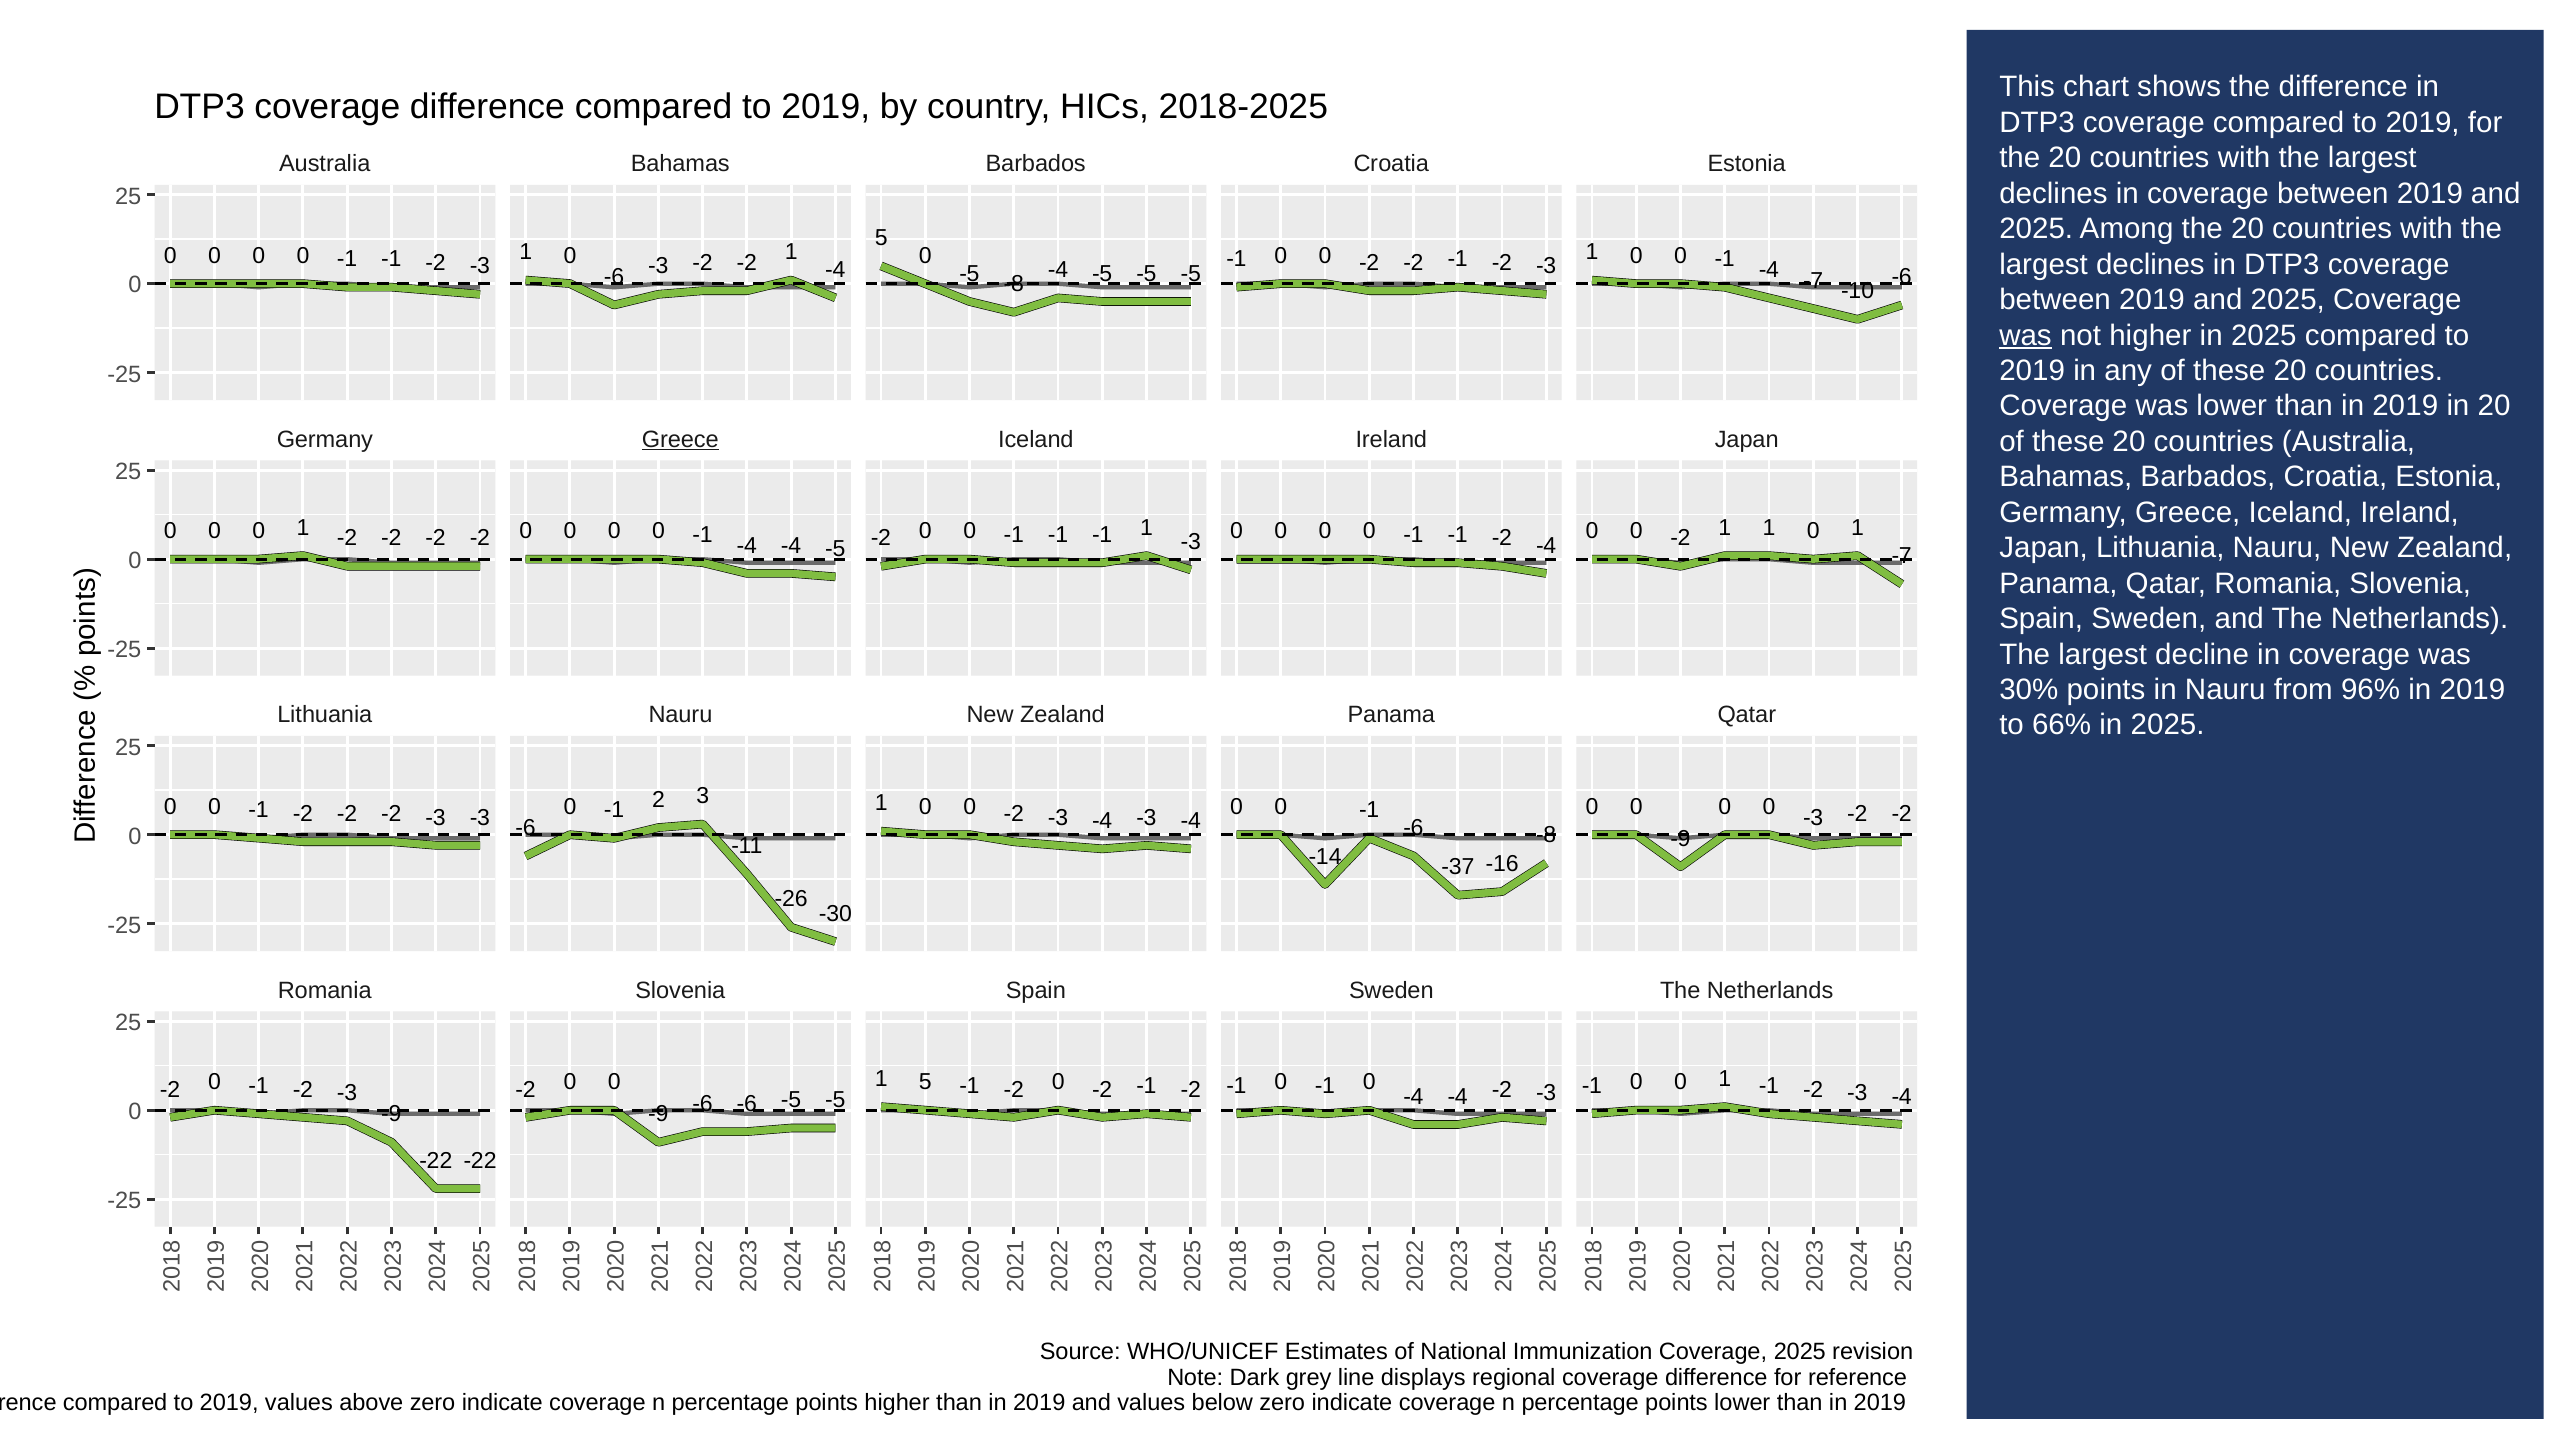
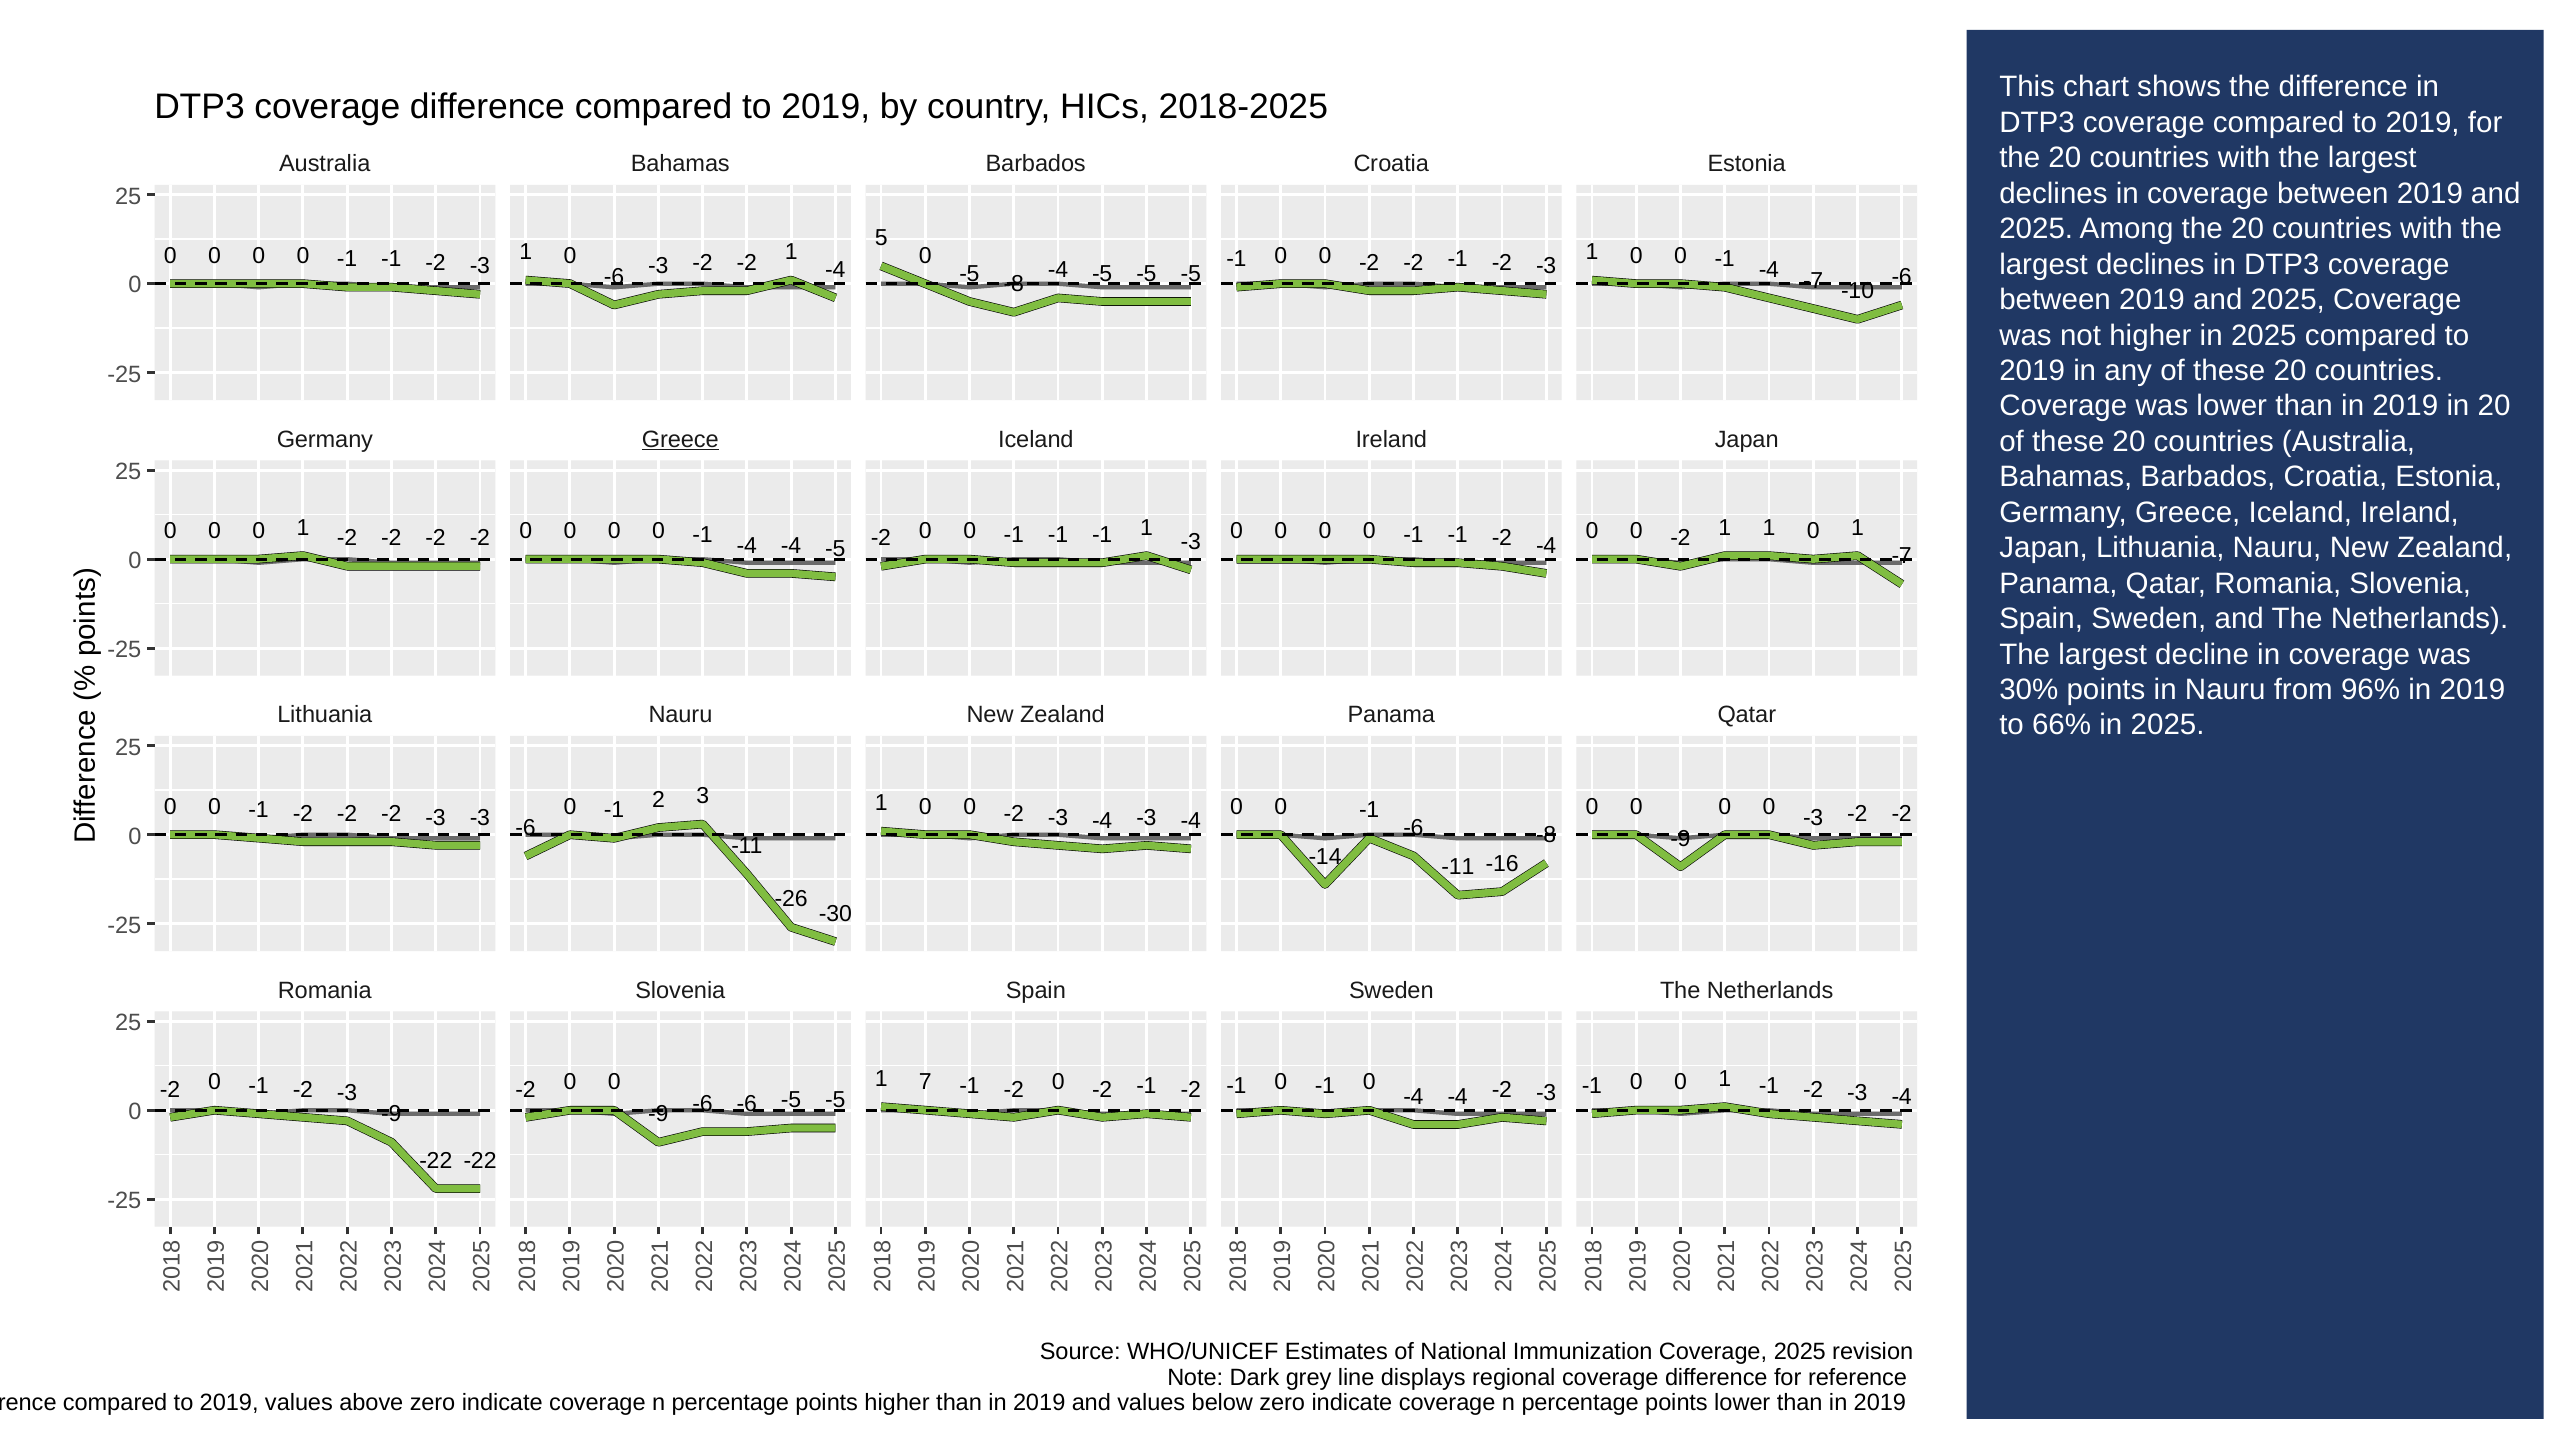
was at (2026, 335) underline: present -> none
-37 at (1458, 867): -37 -> -11
1 5: 5 -> 7
